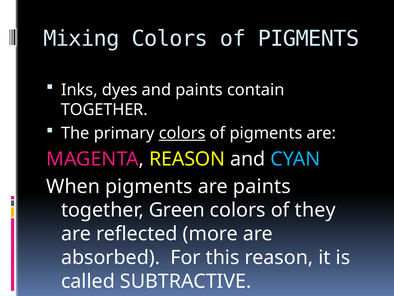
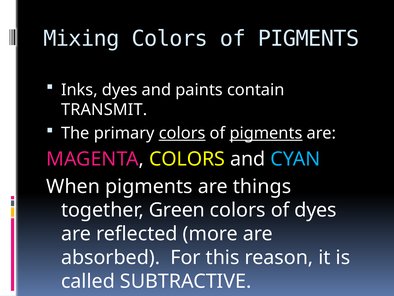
TOGETHER at (104, 109): TOGETHER -> TRANSMIT
pigments at (266, 133) underline: none -> present
MAGENTA REASON: REASON -> COLORS
are paints: paints -> things
of they: they -> dyes
